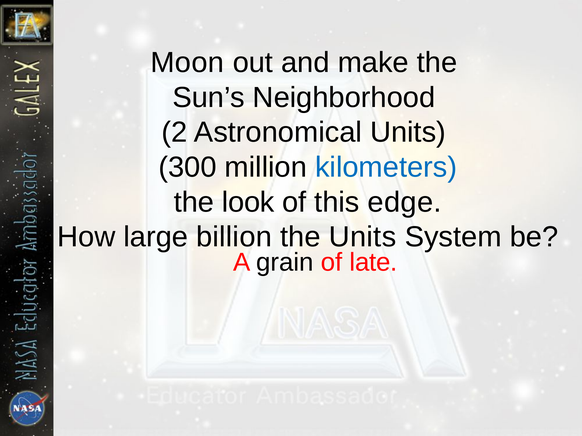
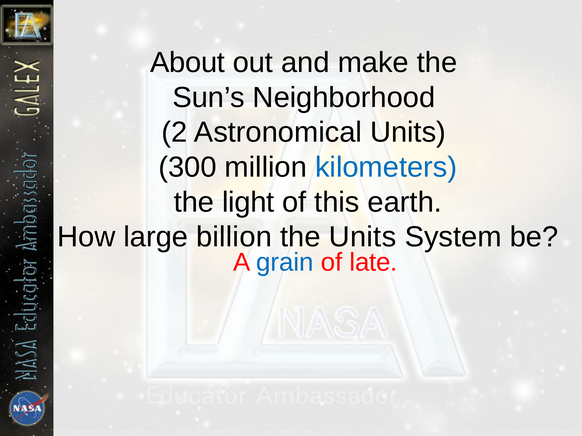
Moon: Moon -> About
look: look -> light
edge: edge -> earth
grain colour: black -> blue
